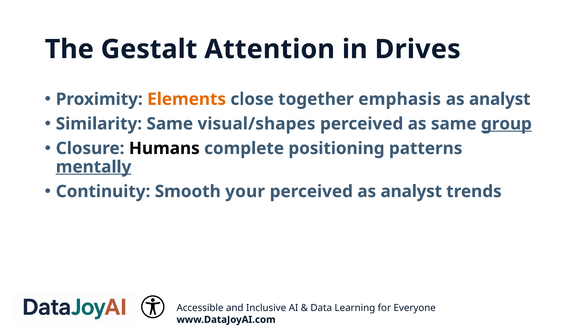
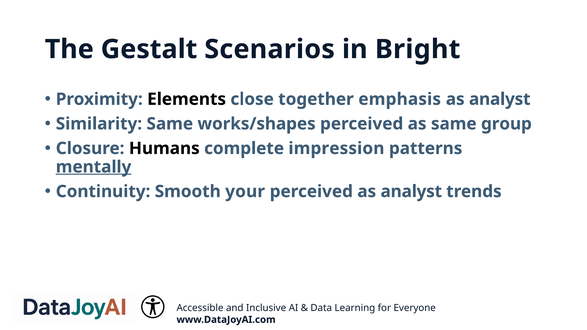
Attention: Attention -> Scenarios
Drives: Drives -> Bright
Elements colour: orange -> black
visual/shapes: visual/shapes -> works/shapes
group underline: present -> none
positioning: positioning -> impression
